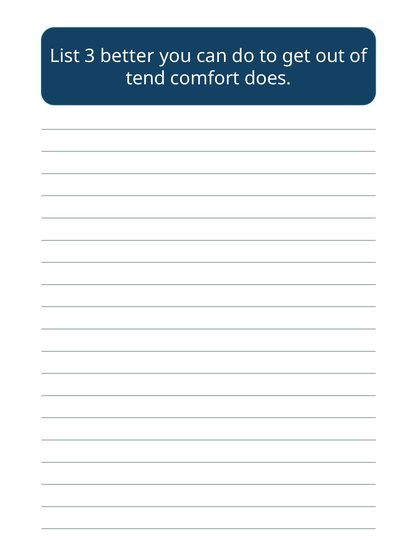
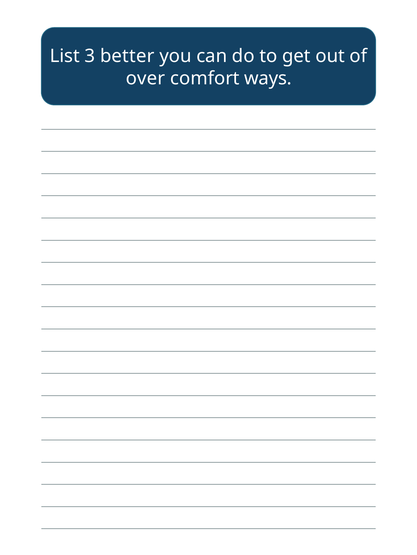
tend: tend -> over
does: does -> ways
